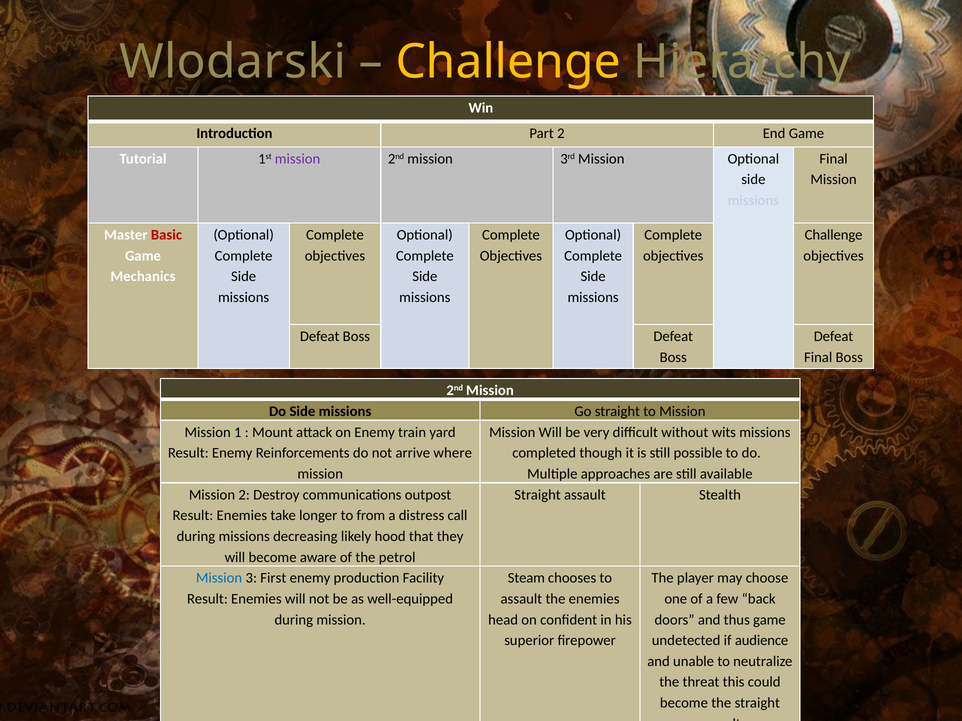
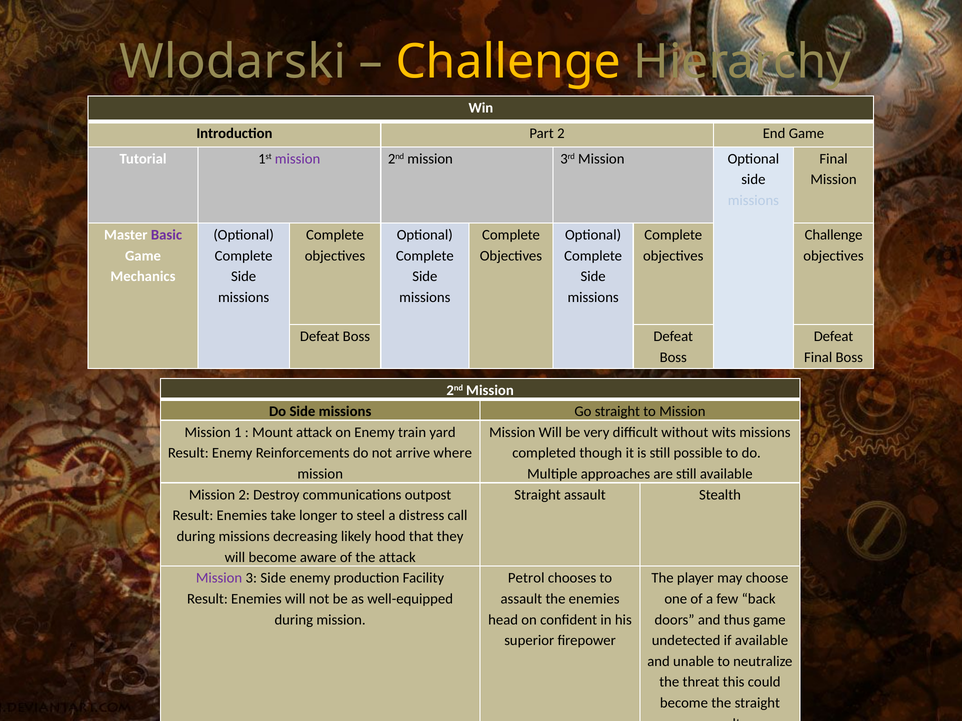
Basic colour: red -> purple
from: from -> steel
the petrol: petrol -> attack
Mission at (219, 578) colour: blue -> purple
3 First: First -> Side
Steam: Steam -> Petrol
if audience: audience -> available
